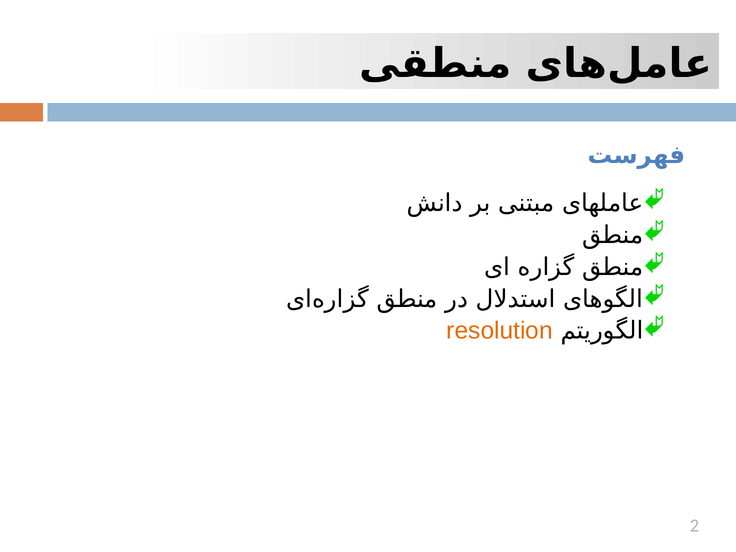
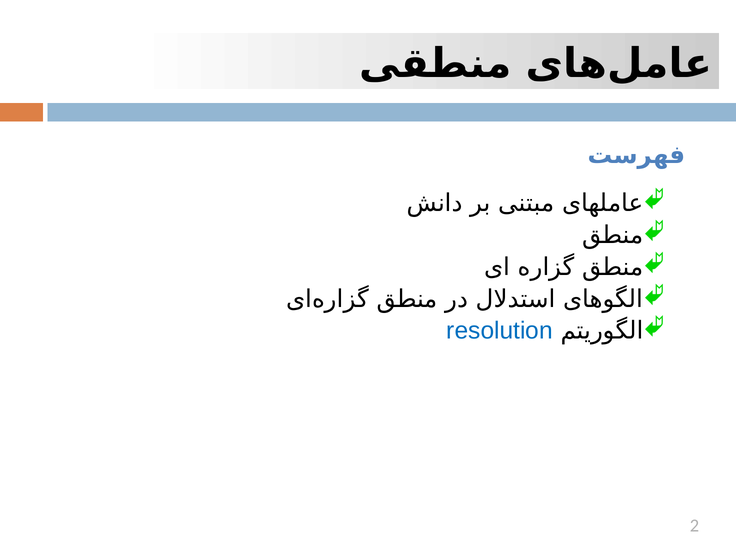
resolution colour: orange -> blue
